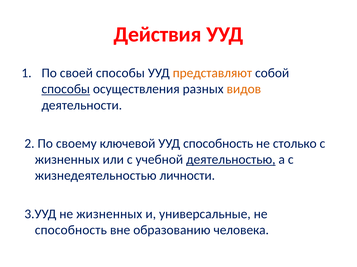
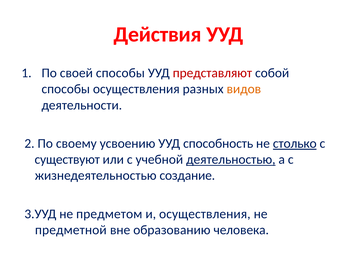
представляют colour: orange -> red
способы at (66, 89) underline: present -> none
ключевой: ключевой -> усвоению
столько underline: none -> present
жизненных at (67, 160): жизненных -> существуют
личности: личности -> создание
не жизненных: жизненных -> предметом
и универсальные: универсальные -> осуществления
способность at (71, 231): способность -> предметной
